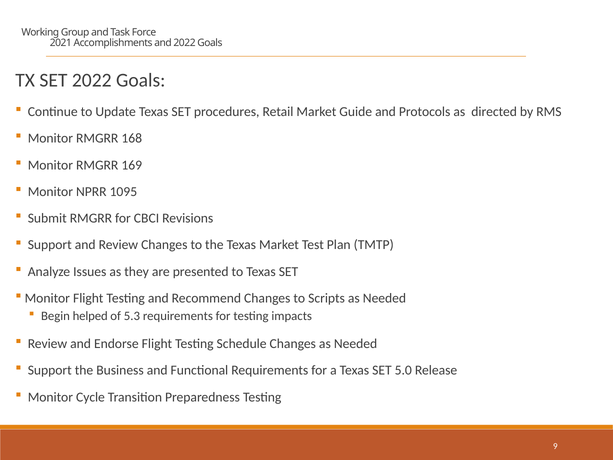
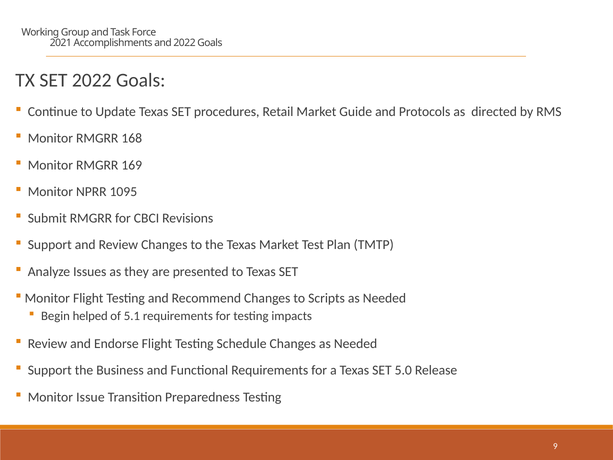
5.3: 5.3 -> 5.1
Cycle: Cycle -> Issue
